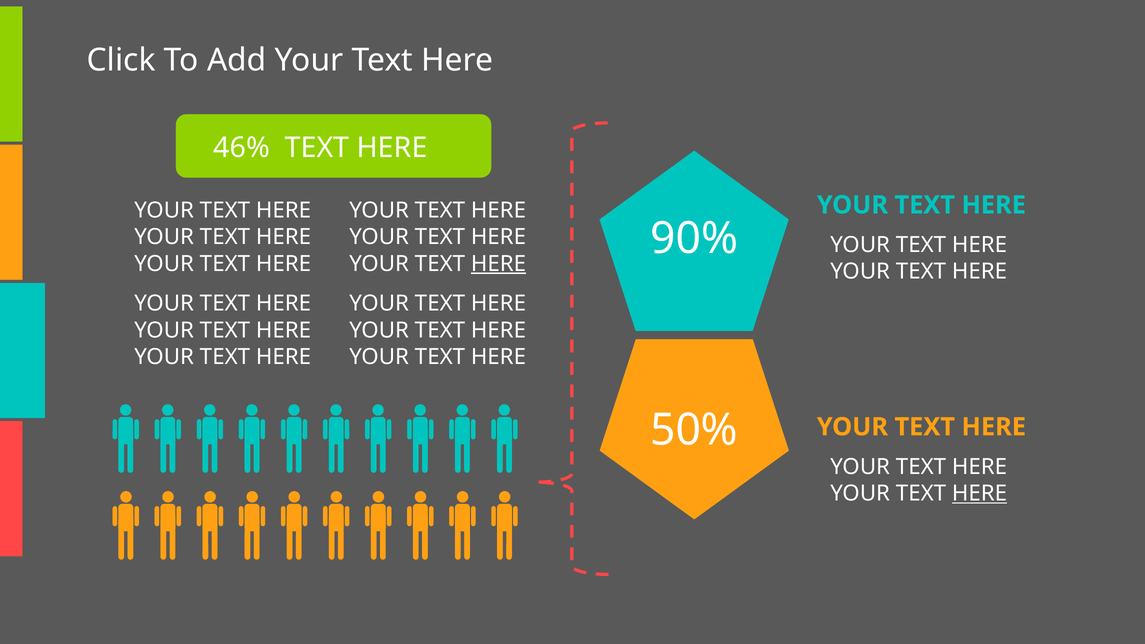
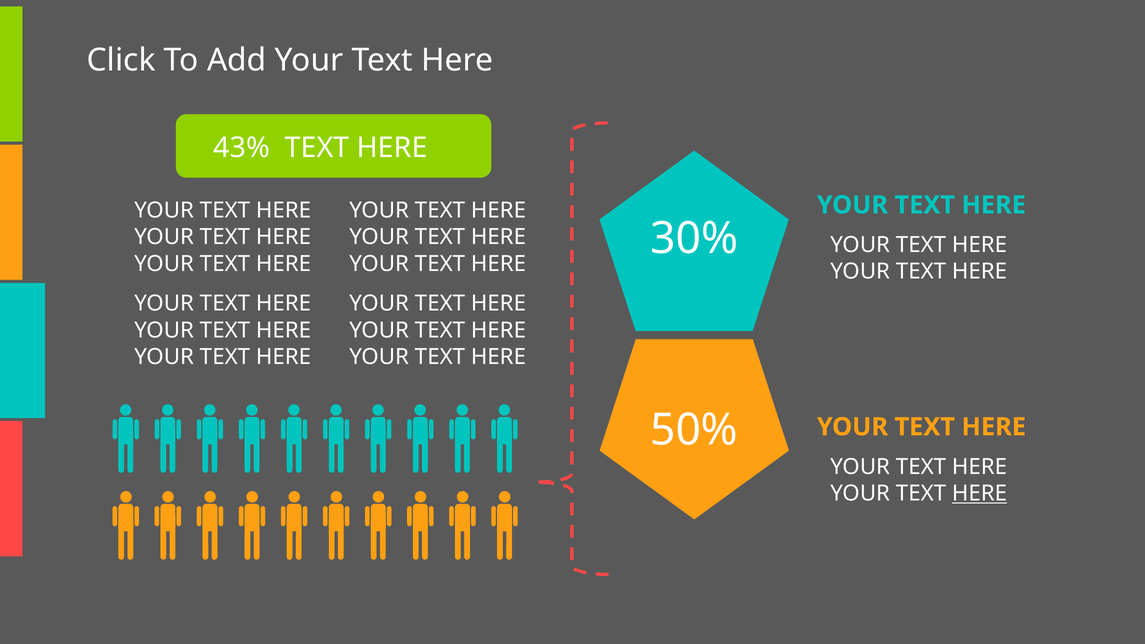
46%: 46% -> 43%
90%: 90% -> 30%
HERE at (498, 264) underline: present -> none
